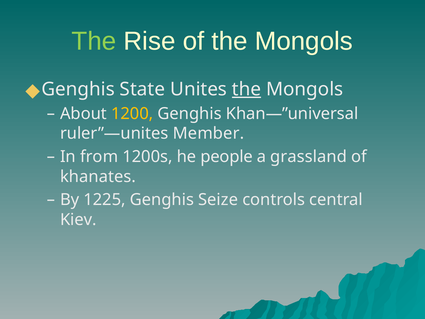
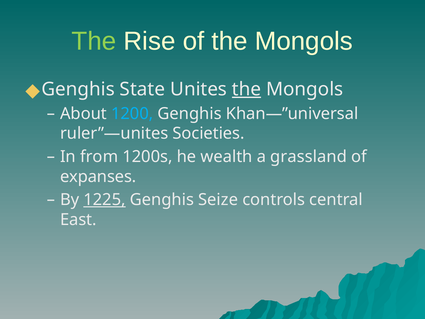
1200 colour: yellow -> light blue
Member: Member -> Societies
people: people -> wealth
khanates: khanates -> expanses
1225 underline: none -> present
Kiev: Kiev -> East
